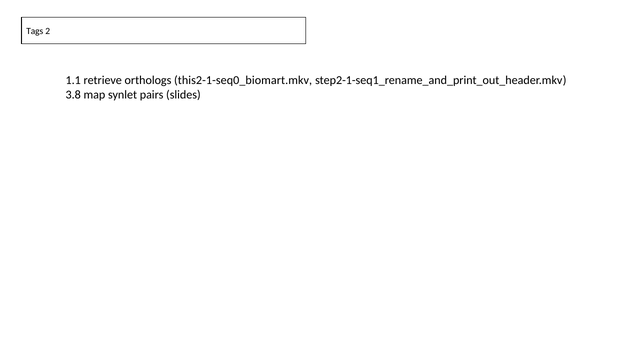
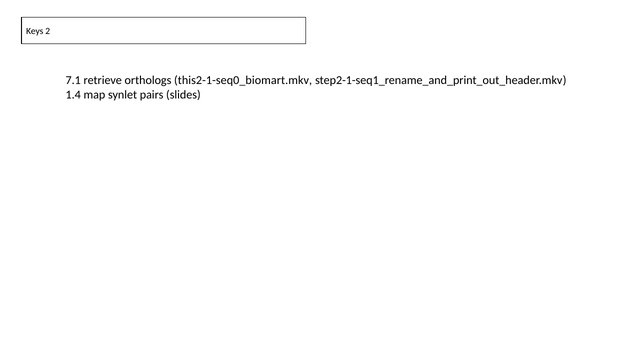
Tags: Tags -> Keys
1.1: 1.1 -> 7.1
3.8: 3.8 -> 1.4
